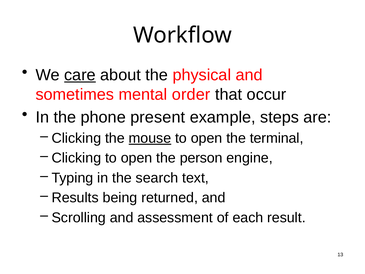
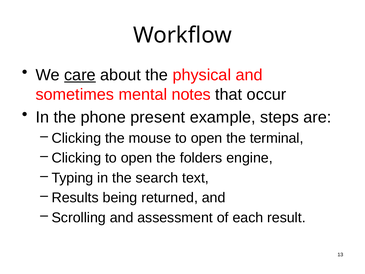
order: order -> notes
mouse underline: present -> none
person: person -> folders
